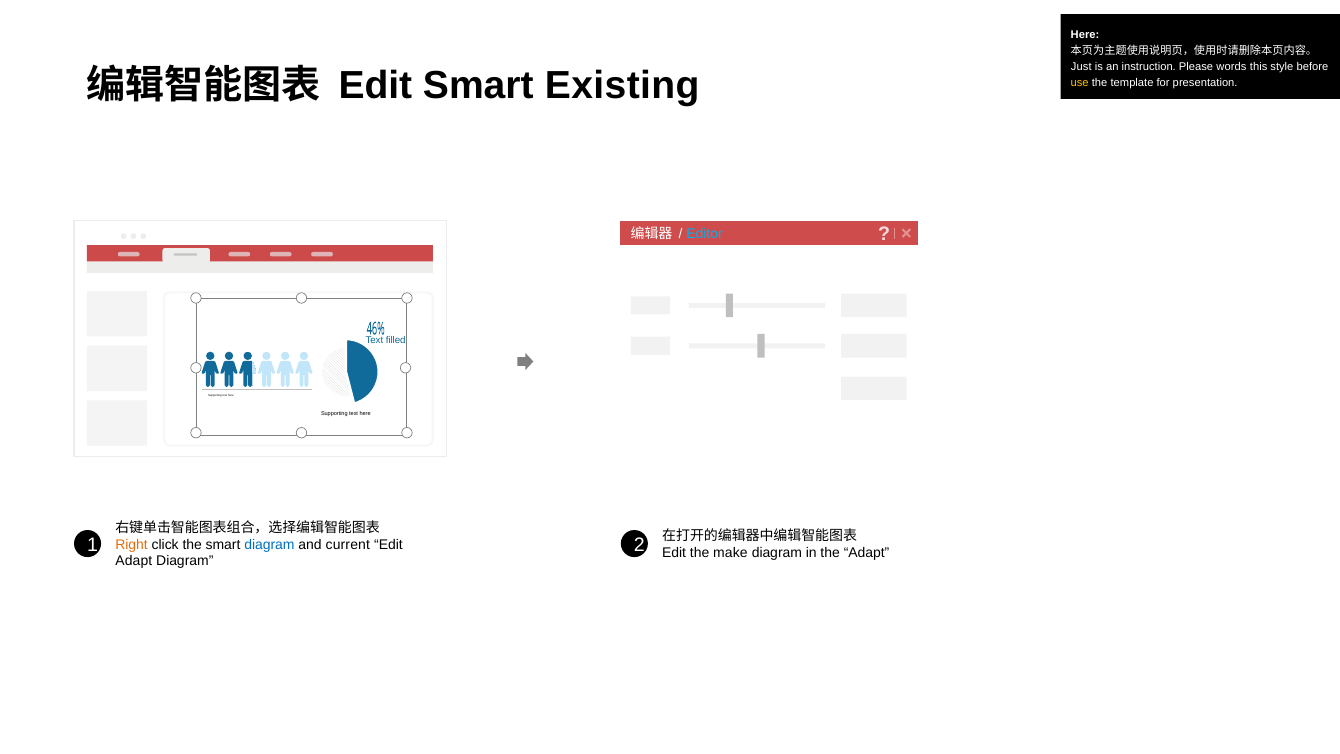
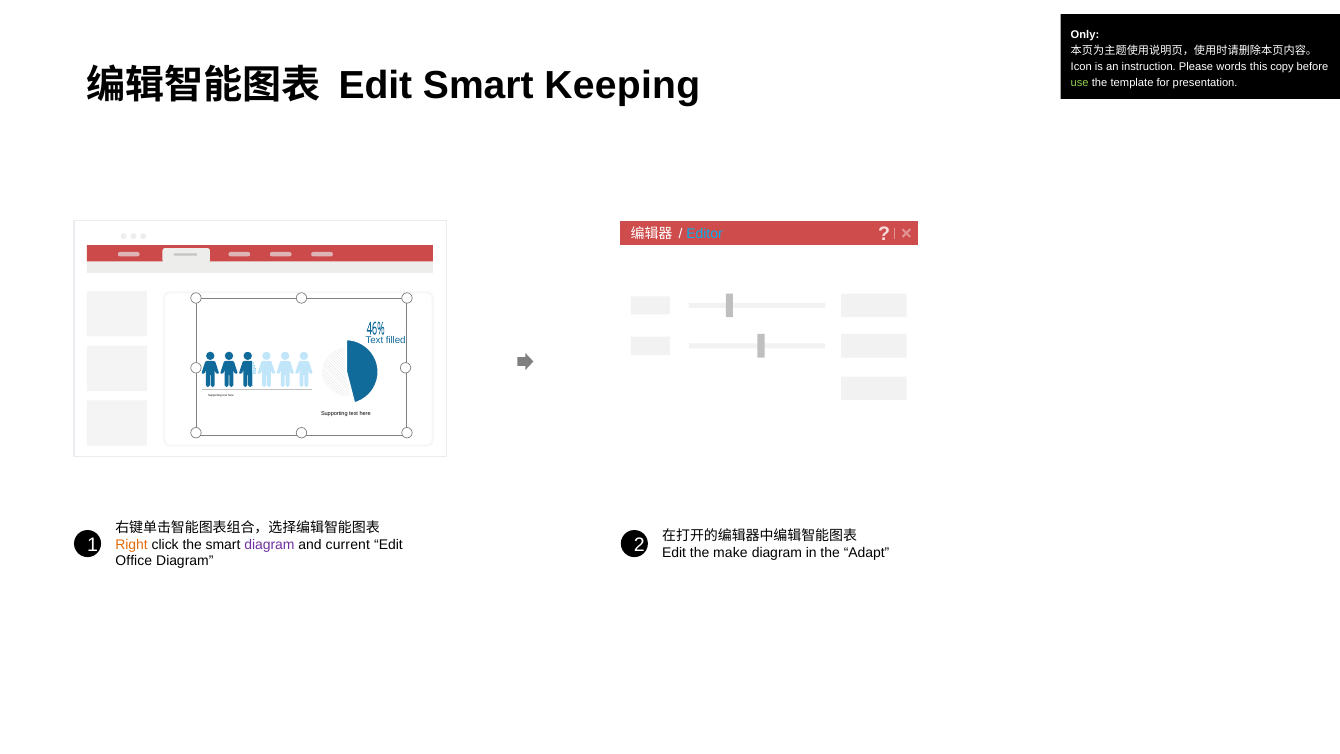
Here at (1085, 35): Here -> Only
Just: Just -> Icon
style: style -> copy
Existing: Existing -> Keeping
use colour: yellow -> light green
diagram at (269, 544) colour: blue -> purple
Adapt at (134, 561): Adapt -> Office
